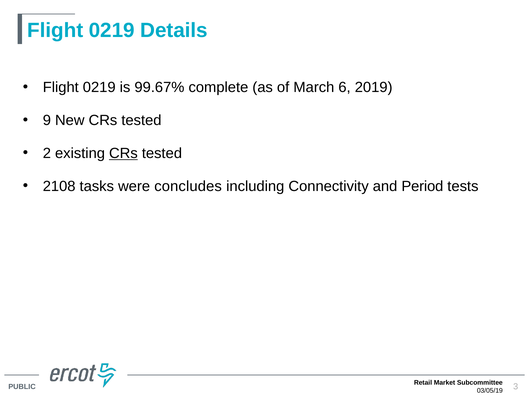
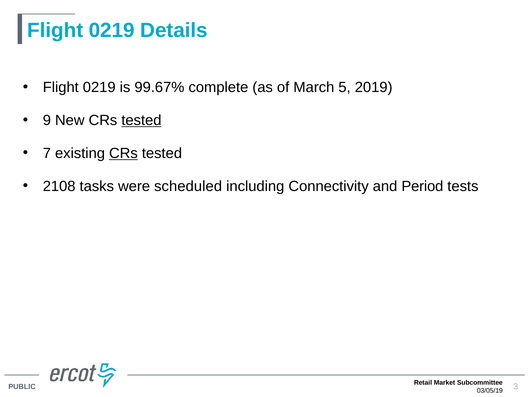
6: 6 -> 5
tested at (141, 121) underline: none -> present
2: 2 -> 7
concludes: concludes -> scheduled
